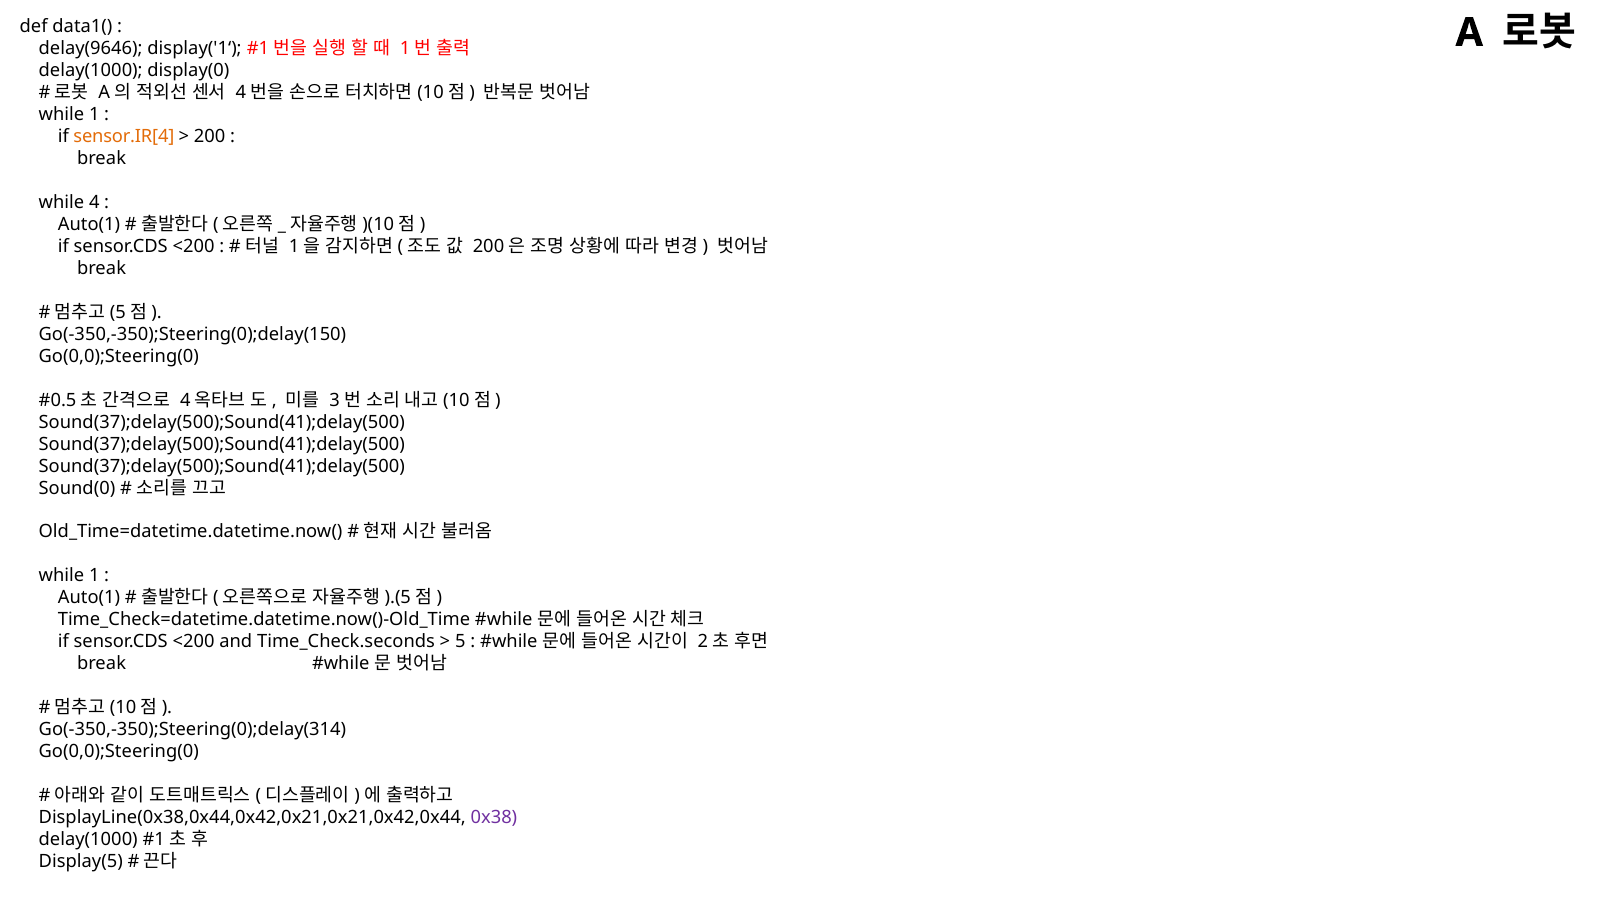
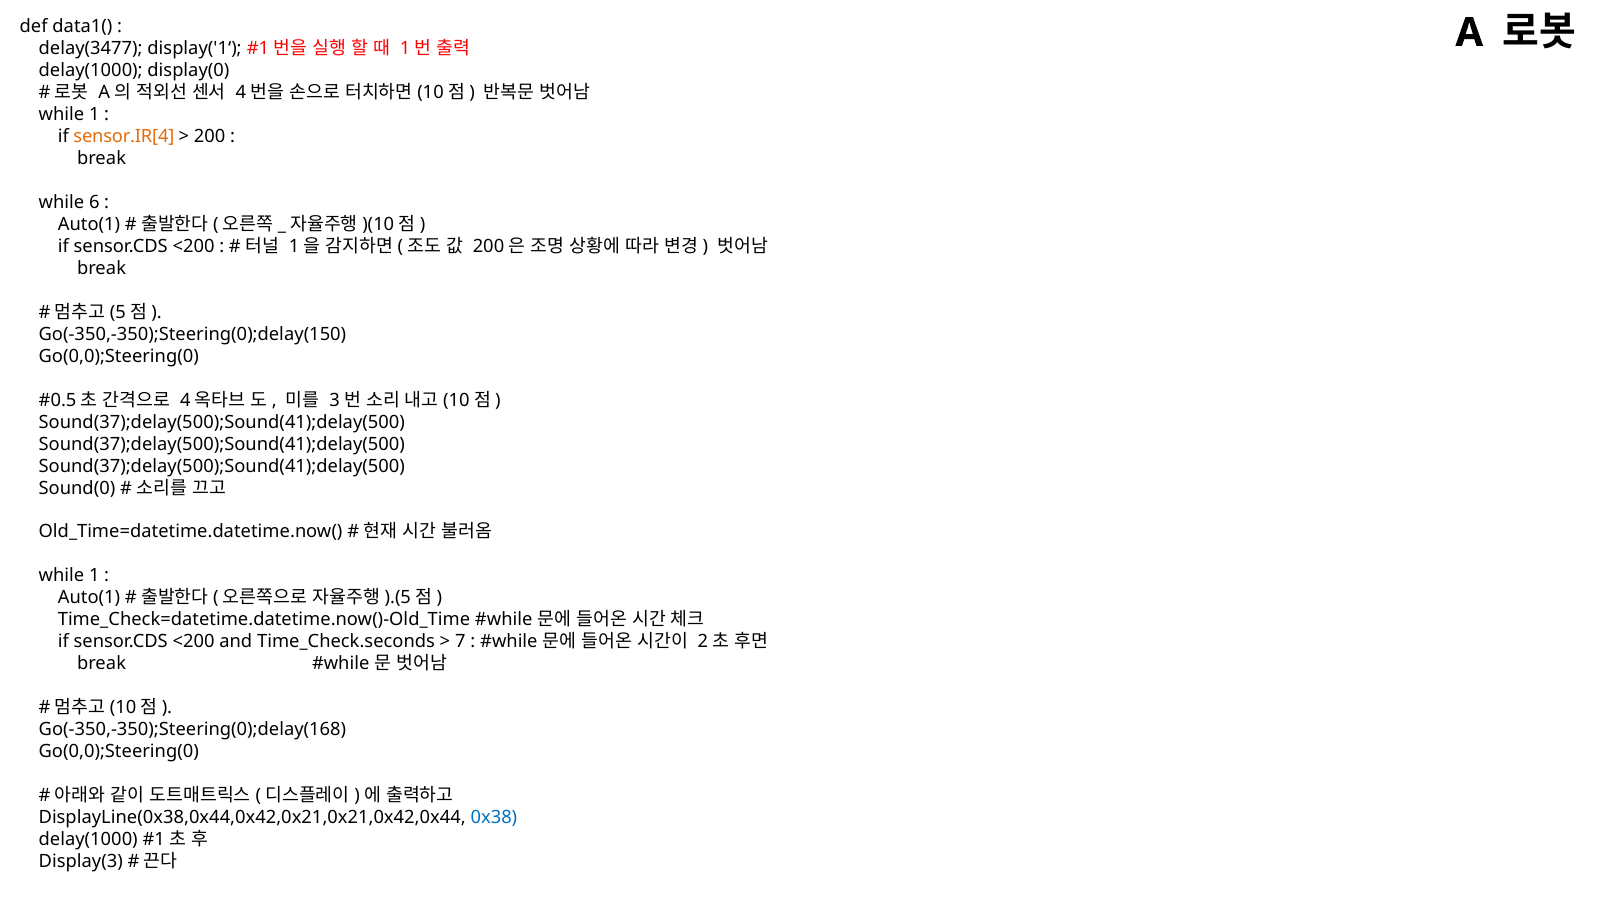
delay(9646: delay(9646 -> delay(3477
4: 4 -> 6
5: 5 -> 7
Go(-350,-350);Steering(0);delay(314: Go(-350,-350);Steering(0);delay(314 -> Go(-350,-350);Steering(0);delay(168
0x38 colour: purple -> blue
Display(5: Display(5 -> Display(3
